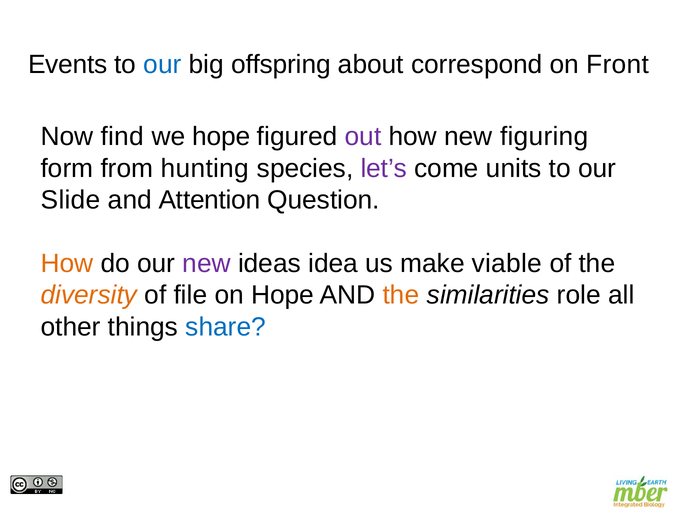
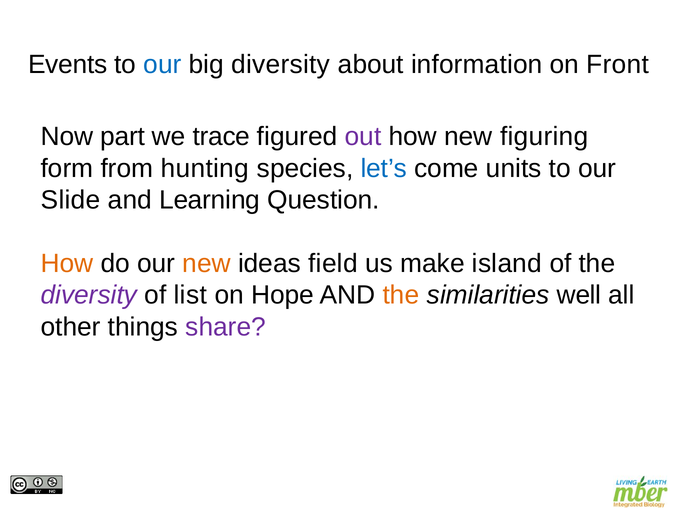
big offspring: offspring -> diversity
correspond: correspond -> information
find: find -> part
we hope: hope -> trace
let’s colour: purple -> blue
Attention: Attention -> Learning
new at (207, 263) colour: purple -> orange
idea: idea -> field
viable: viable -> island
diversity at (89, 295) colour: orange -> purple
file: file -> list
role: role -> well
share colour: blue -> purple
